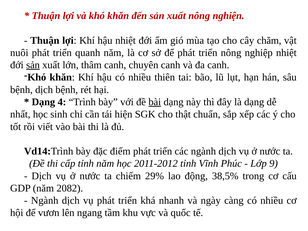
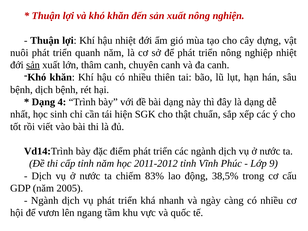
chăm: chăm -> dựng
bài at (155, 102) underline: present -> none
29%: 29% -> 83%
2082: 2082 -> 2005
